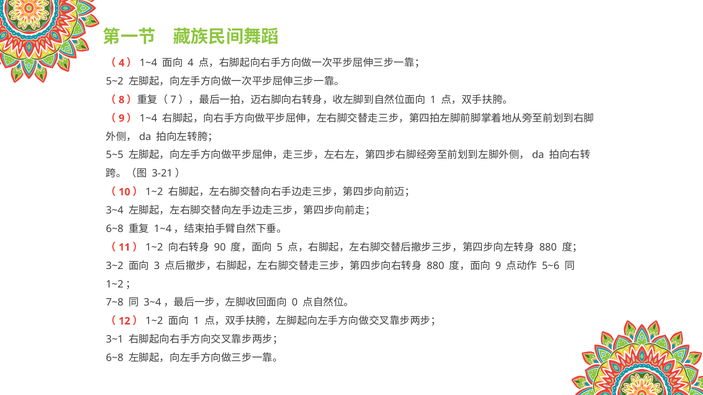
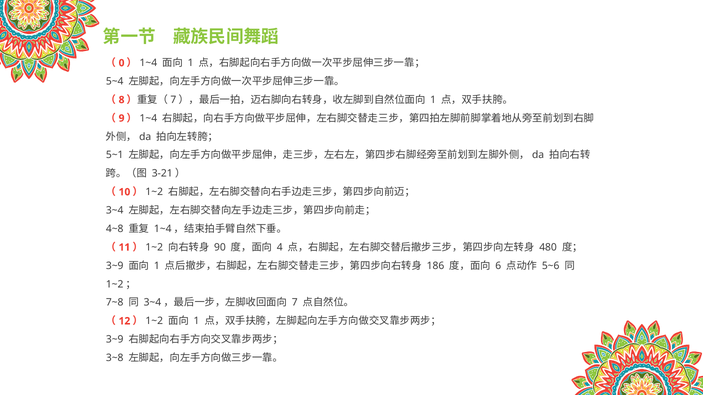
4 at (122, 63): 4 -> 0
4 at (191, 63): 4 -> 1
5~2: 5~2 -> 5~4
5~5: 5~5 -> 5~1
6~8 at (115, 229): 6~8 -> 4~8
5: 5 -> 4
880 at (548, 248): 880 -> 480
3~2 at (115, 266): 3~2 -> 3~9
3 at (157, 266): 3 -> 1
880 at (435, 266): 880 -> 186
9 at (498, 266): 9 -> 6
0: 0 -> 7
3~1 at (115, 340): 3~1 -> 3~9
6~8 at (115, 358): 6~8 -> 3~8
